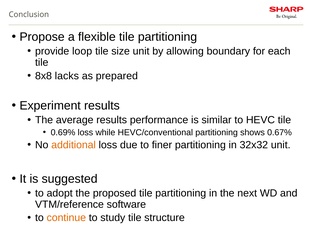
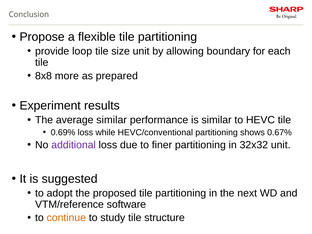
lacks: lacks -> more
average results: results -> similar
additional colour: orange -> purple
